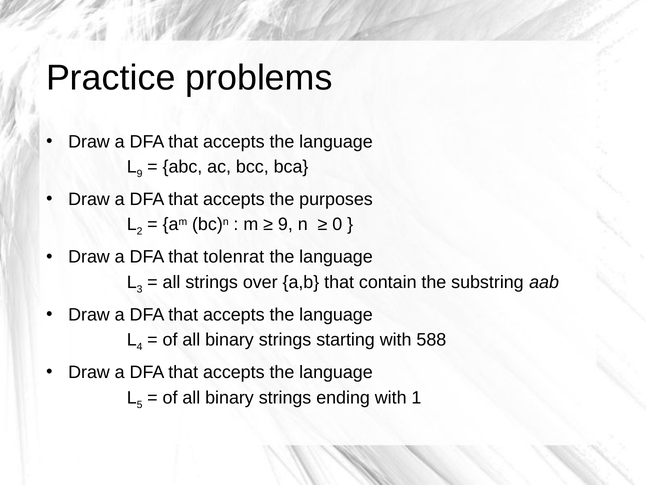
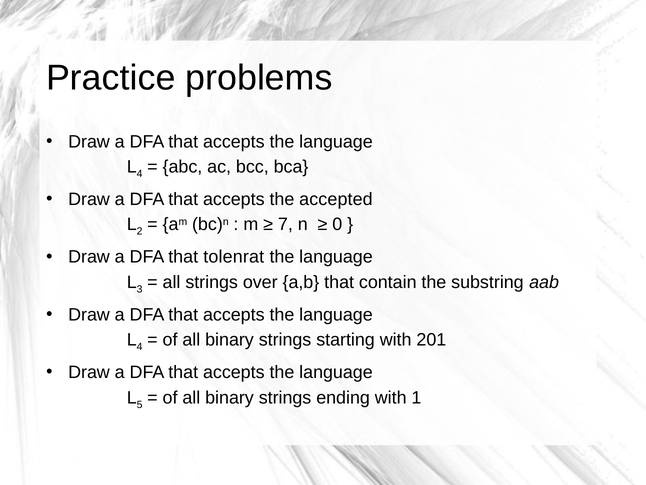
9 at (140, 174): 9 -> 4
purposes: purposes -> accepted
9 at (285, 224): 9 -> 7
588: 588 -> 201
